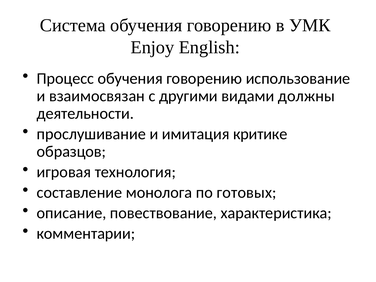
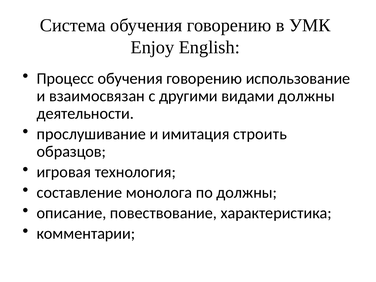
критике: критике -> строить
по готовых: готовых -> должны
